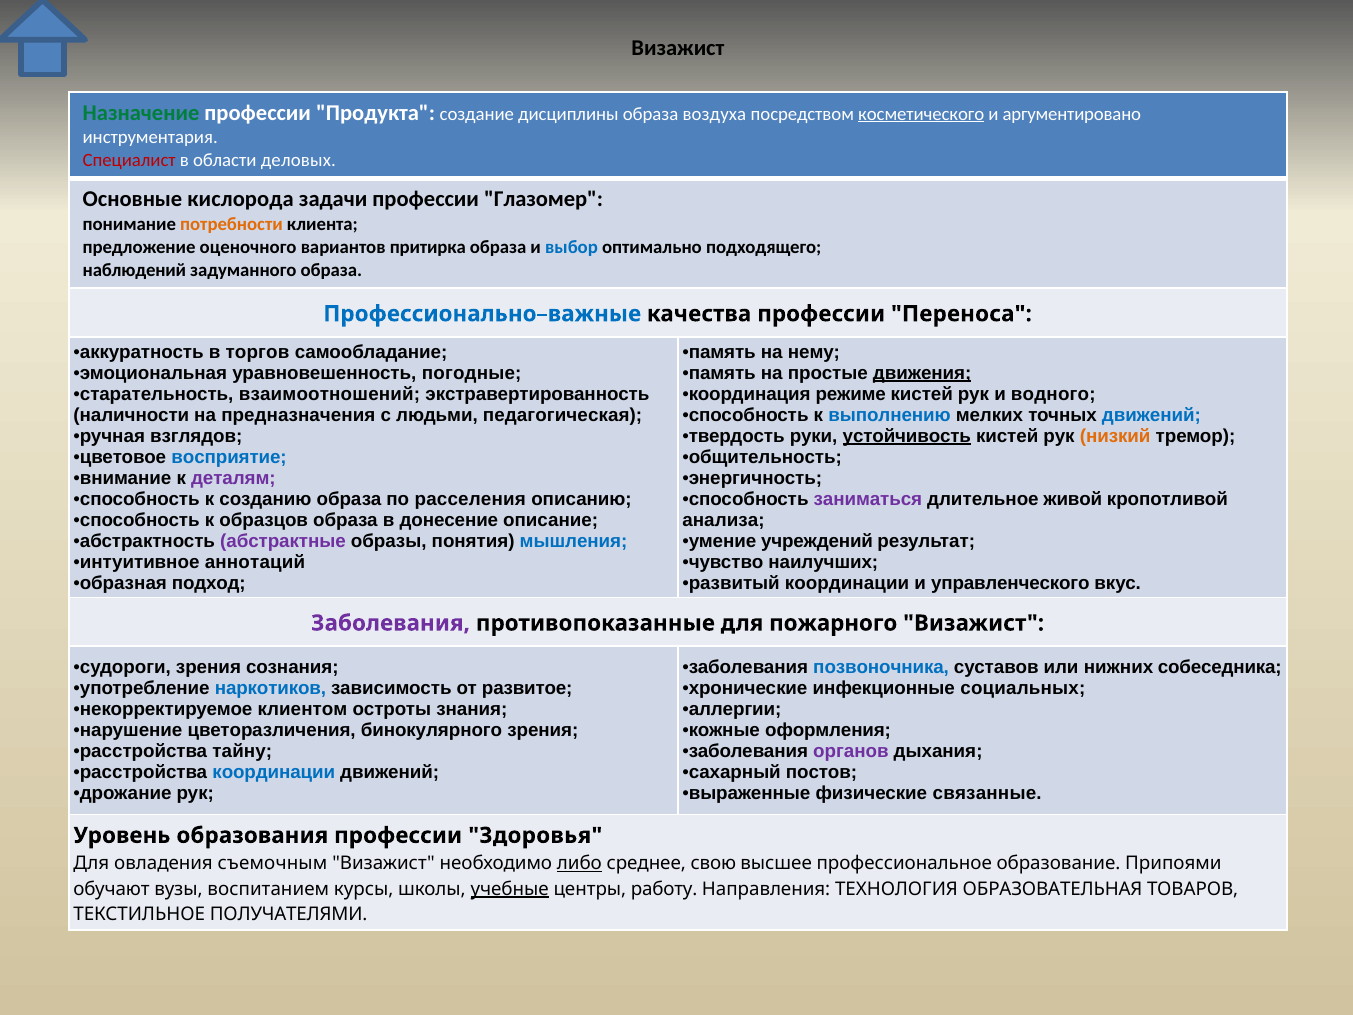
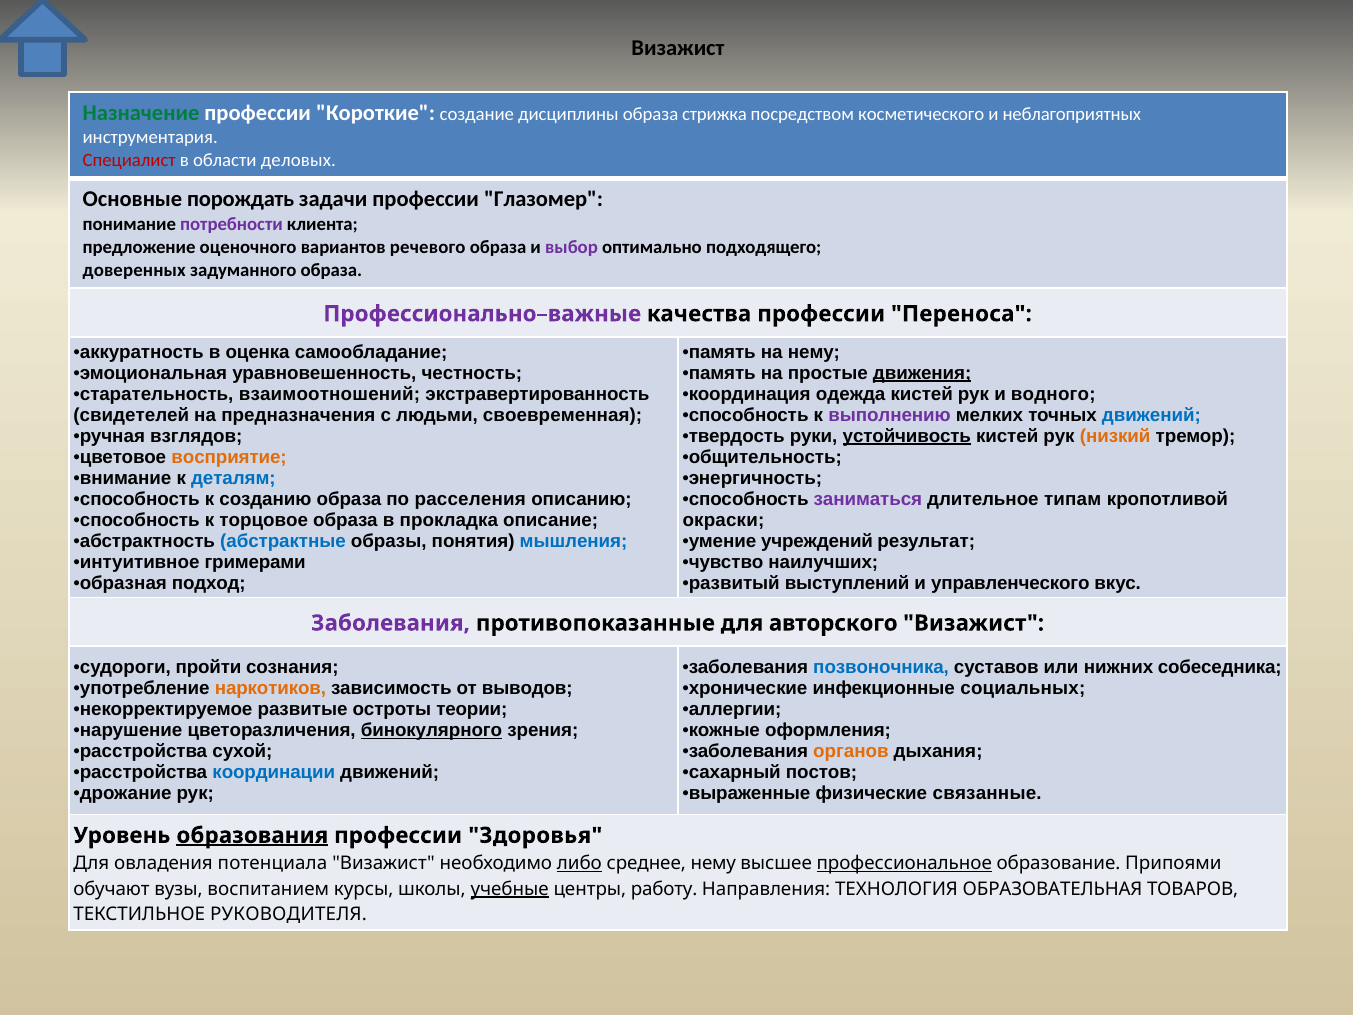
Продукта: Продукта -> Короткие
воздуха: воздуха -> стрижка
косметического underline: present -> none
аргументировано: аргументировано -> неблагоприятных
кислорода: кислорода -> порождать
потребности colour: orange -> purple
притирка: притирка -> речевого
выбор colour: blue -> purple
наблюдений: наблюдений -> доверенных
Профессионально–важные colour: blue -> purple
торгов: торгов -> оценка
погодные: погодные -> честность
режиме: режиме -> одежда
наличности: наличности -> свидетелей
педагогическая: педагогическая -> своевременная
выполнению colour: blue -> purple
восприятие colour: blue -> orange
деталям colour: purple -> blue
живой: живой -> типам
образцов: образцов -> торцовое
донесение: донесение -> прокладка
анализа: анализа -> окраски
абстрактные colour: purple -> blue
аннотаций: аннотаций -> гримерами
развитый координации: координации -> выступлений
пожарного: пожарного -> авторского
судороги зрения: зрения -> пройти
наркотиков colour: blue -> orange
развитое: развитое -> выводов
клиентом: клиентом -> развитые
знания: знания -> теории
бинокулярного underline: none -> present
тайну: тайну -> сухой
органов colour: purple -> orange
образования underline: none -> present
съемочным: съемочным -> потенциала
среднее свою: свою -> нему
профессиональное underline: none -> present
ПОЛУЧАТЕЛЯМИ: ПОЛУЧАТЕЛЯМИ -> РУКОВОДИТЕЛЯ
